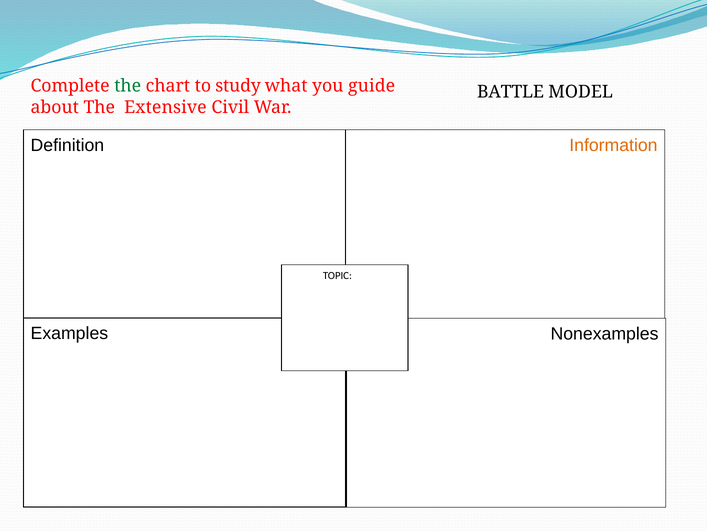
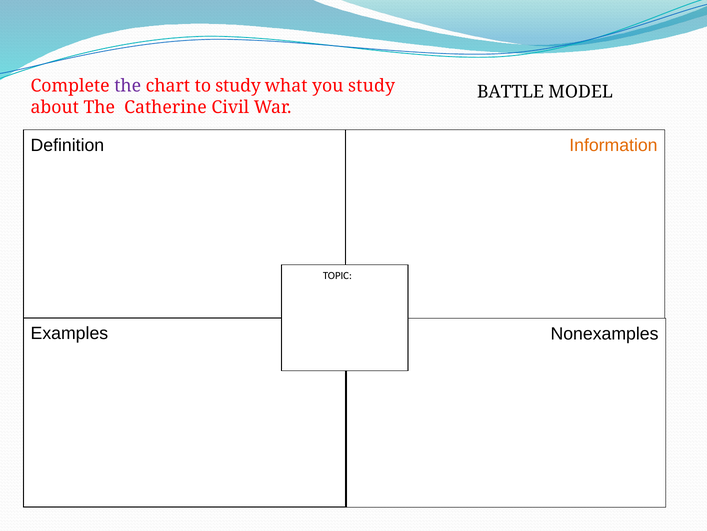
the at (128, 86) colour: green -> purple
you guide: guide -> study
Extensive: Extensive -> Catherine
